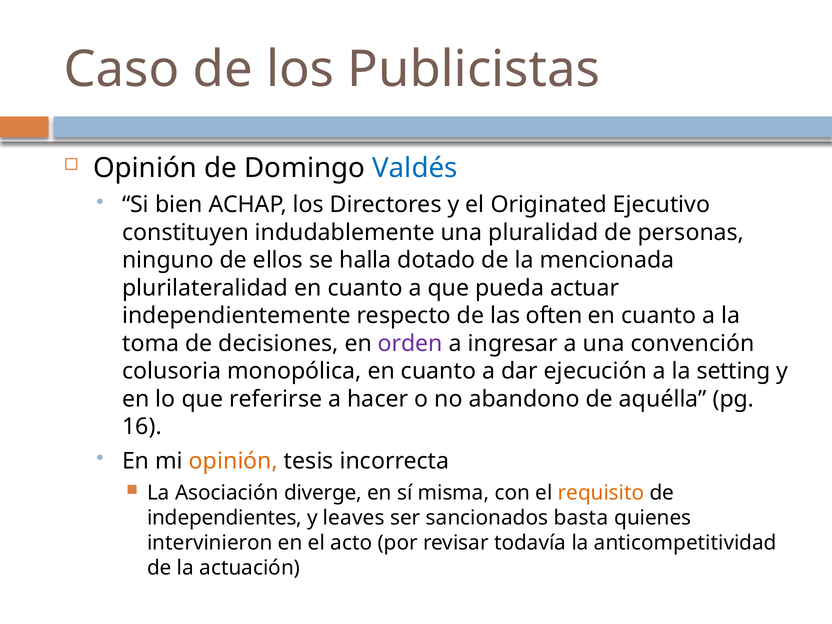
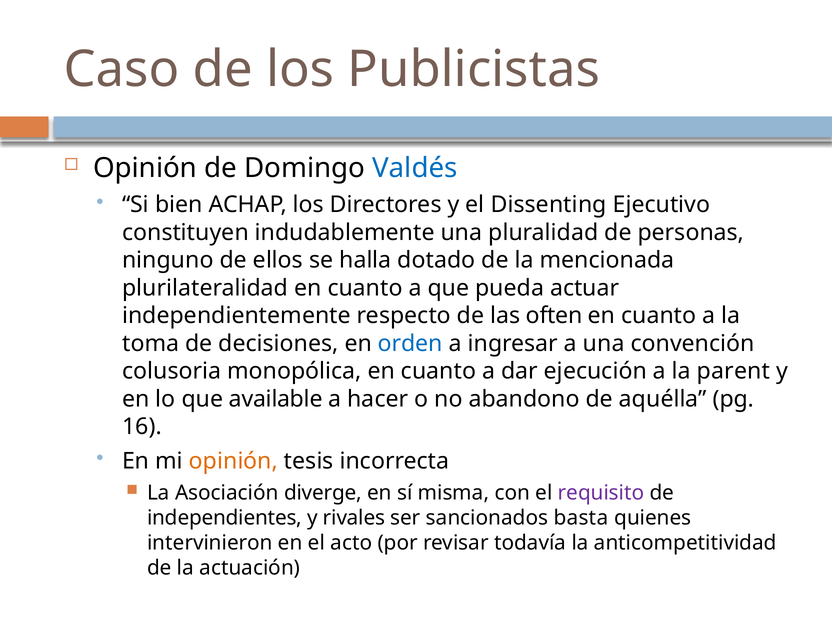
Originated: Originated -> Dissenting
orden colour: purple -> blue
setting: setting -> parent
referirse: referirse -> available
requisito colour: orange -> purple
leaves: leaves -> rivales
